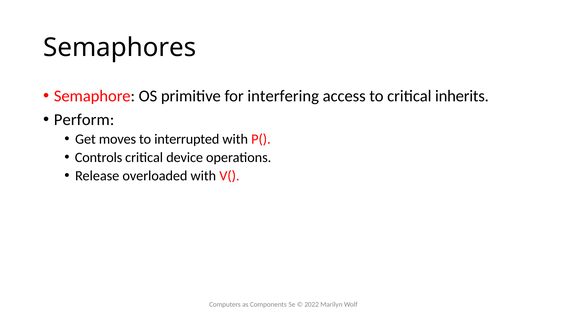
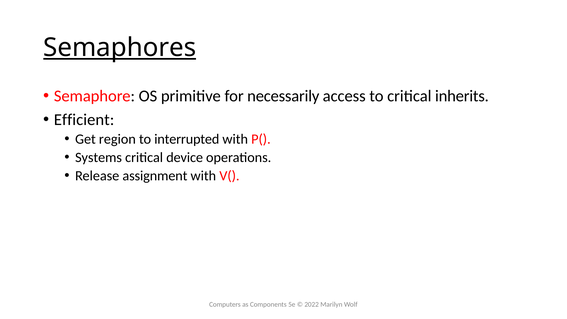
Semaphores underline: none -> present
interfering: interfering -> necessarily
Perform: Perform -> Efficient
moves: moves -> region
Controls: Controls -> Systems
overloaded: overloaded -> assignment
